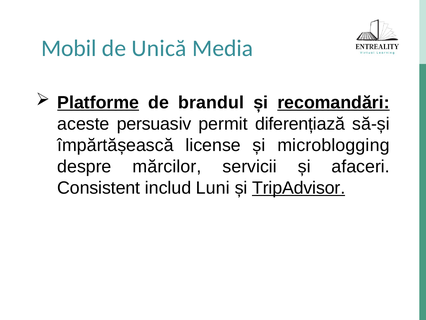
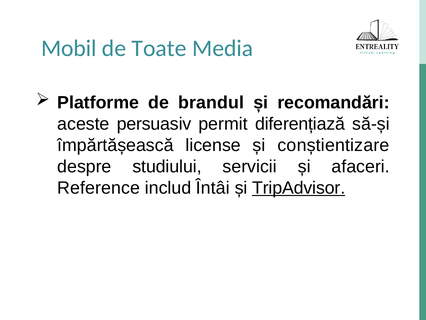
Unică: Unică -> Toate
Platforme underline: present -> none
recomandări underline: present -> none
microblogging: microblogging -> conștientizare
mărcilor: mărcilor -> studiului
Consistent: Consistent -> Reference
Luni: Luni -> Întâi
